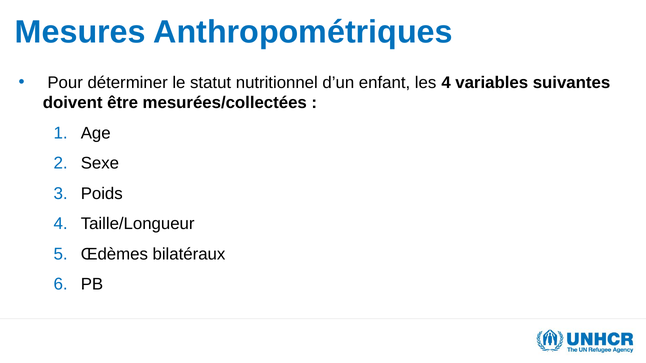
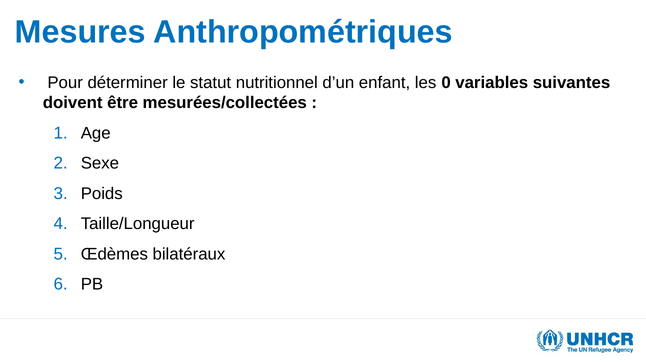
les 4: 4 -> 0
